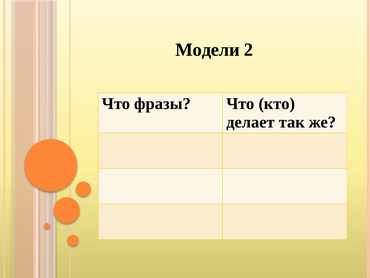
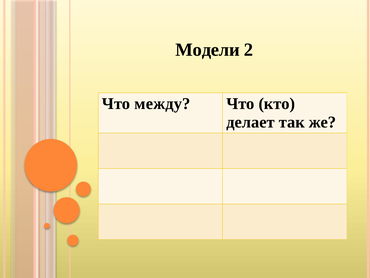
фразы: фразы -> между
